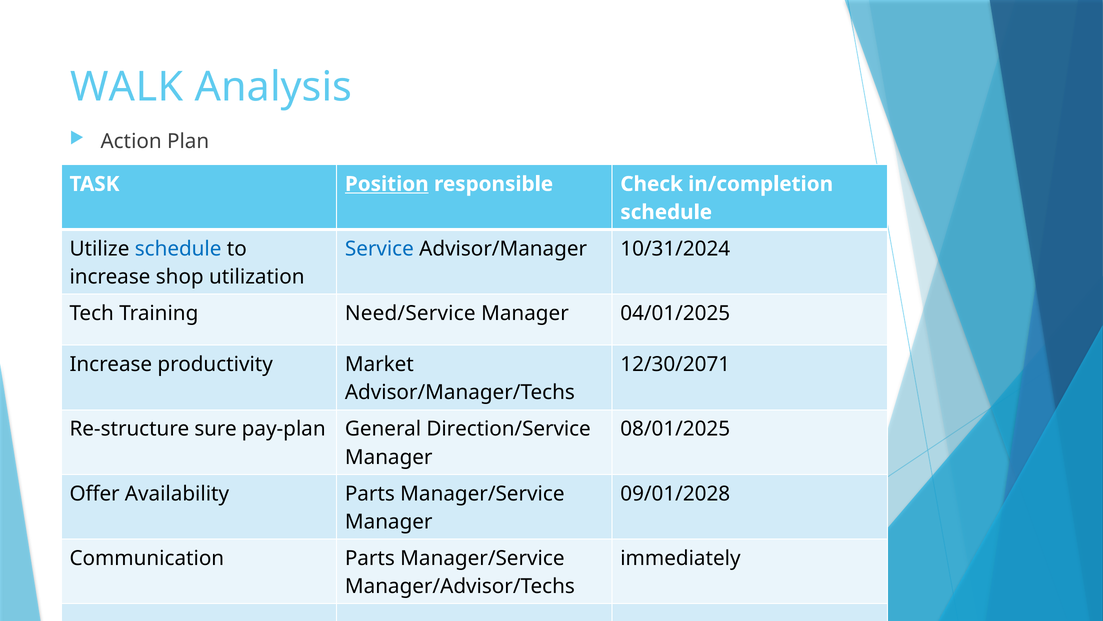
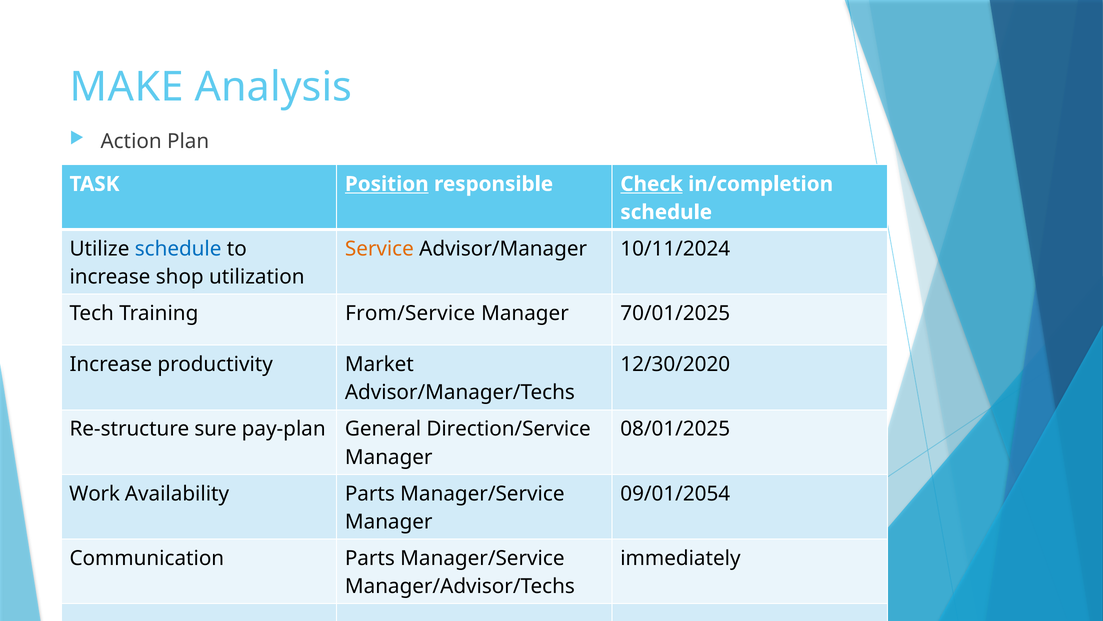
WALK: WALK -> MAKE
Check underline: none -> present
Service colour: blue -> orange
10/31/2024: 10/31/2024 -> 10/11/2024
Need/Service: Need/Service -> From/Service
04/01/2025: 04/01/2025 -> 70/01/2025
12/30/2071: 12/30/2071 -> 12/30/2020
Offer: Offer -> Work
09/01/2028: 09/01/2028 -> 09/01/2054
